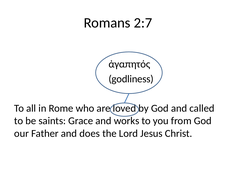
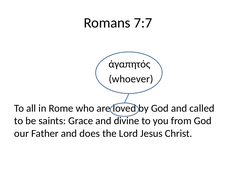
2:7: 2:7 -> 7:7
godliness: godliness -> whoever
works: works -> divine
